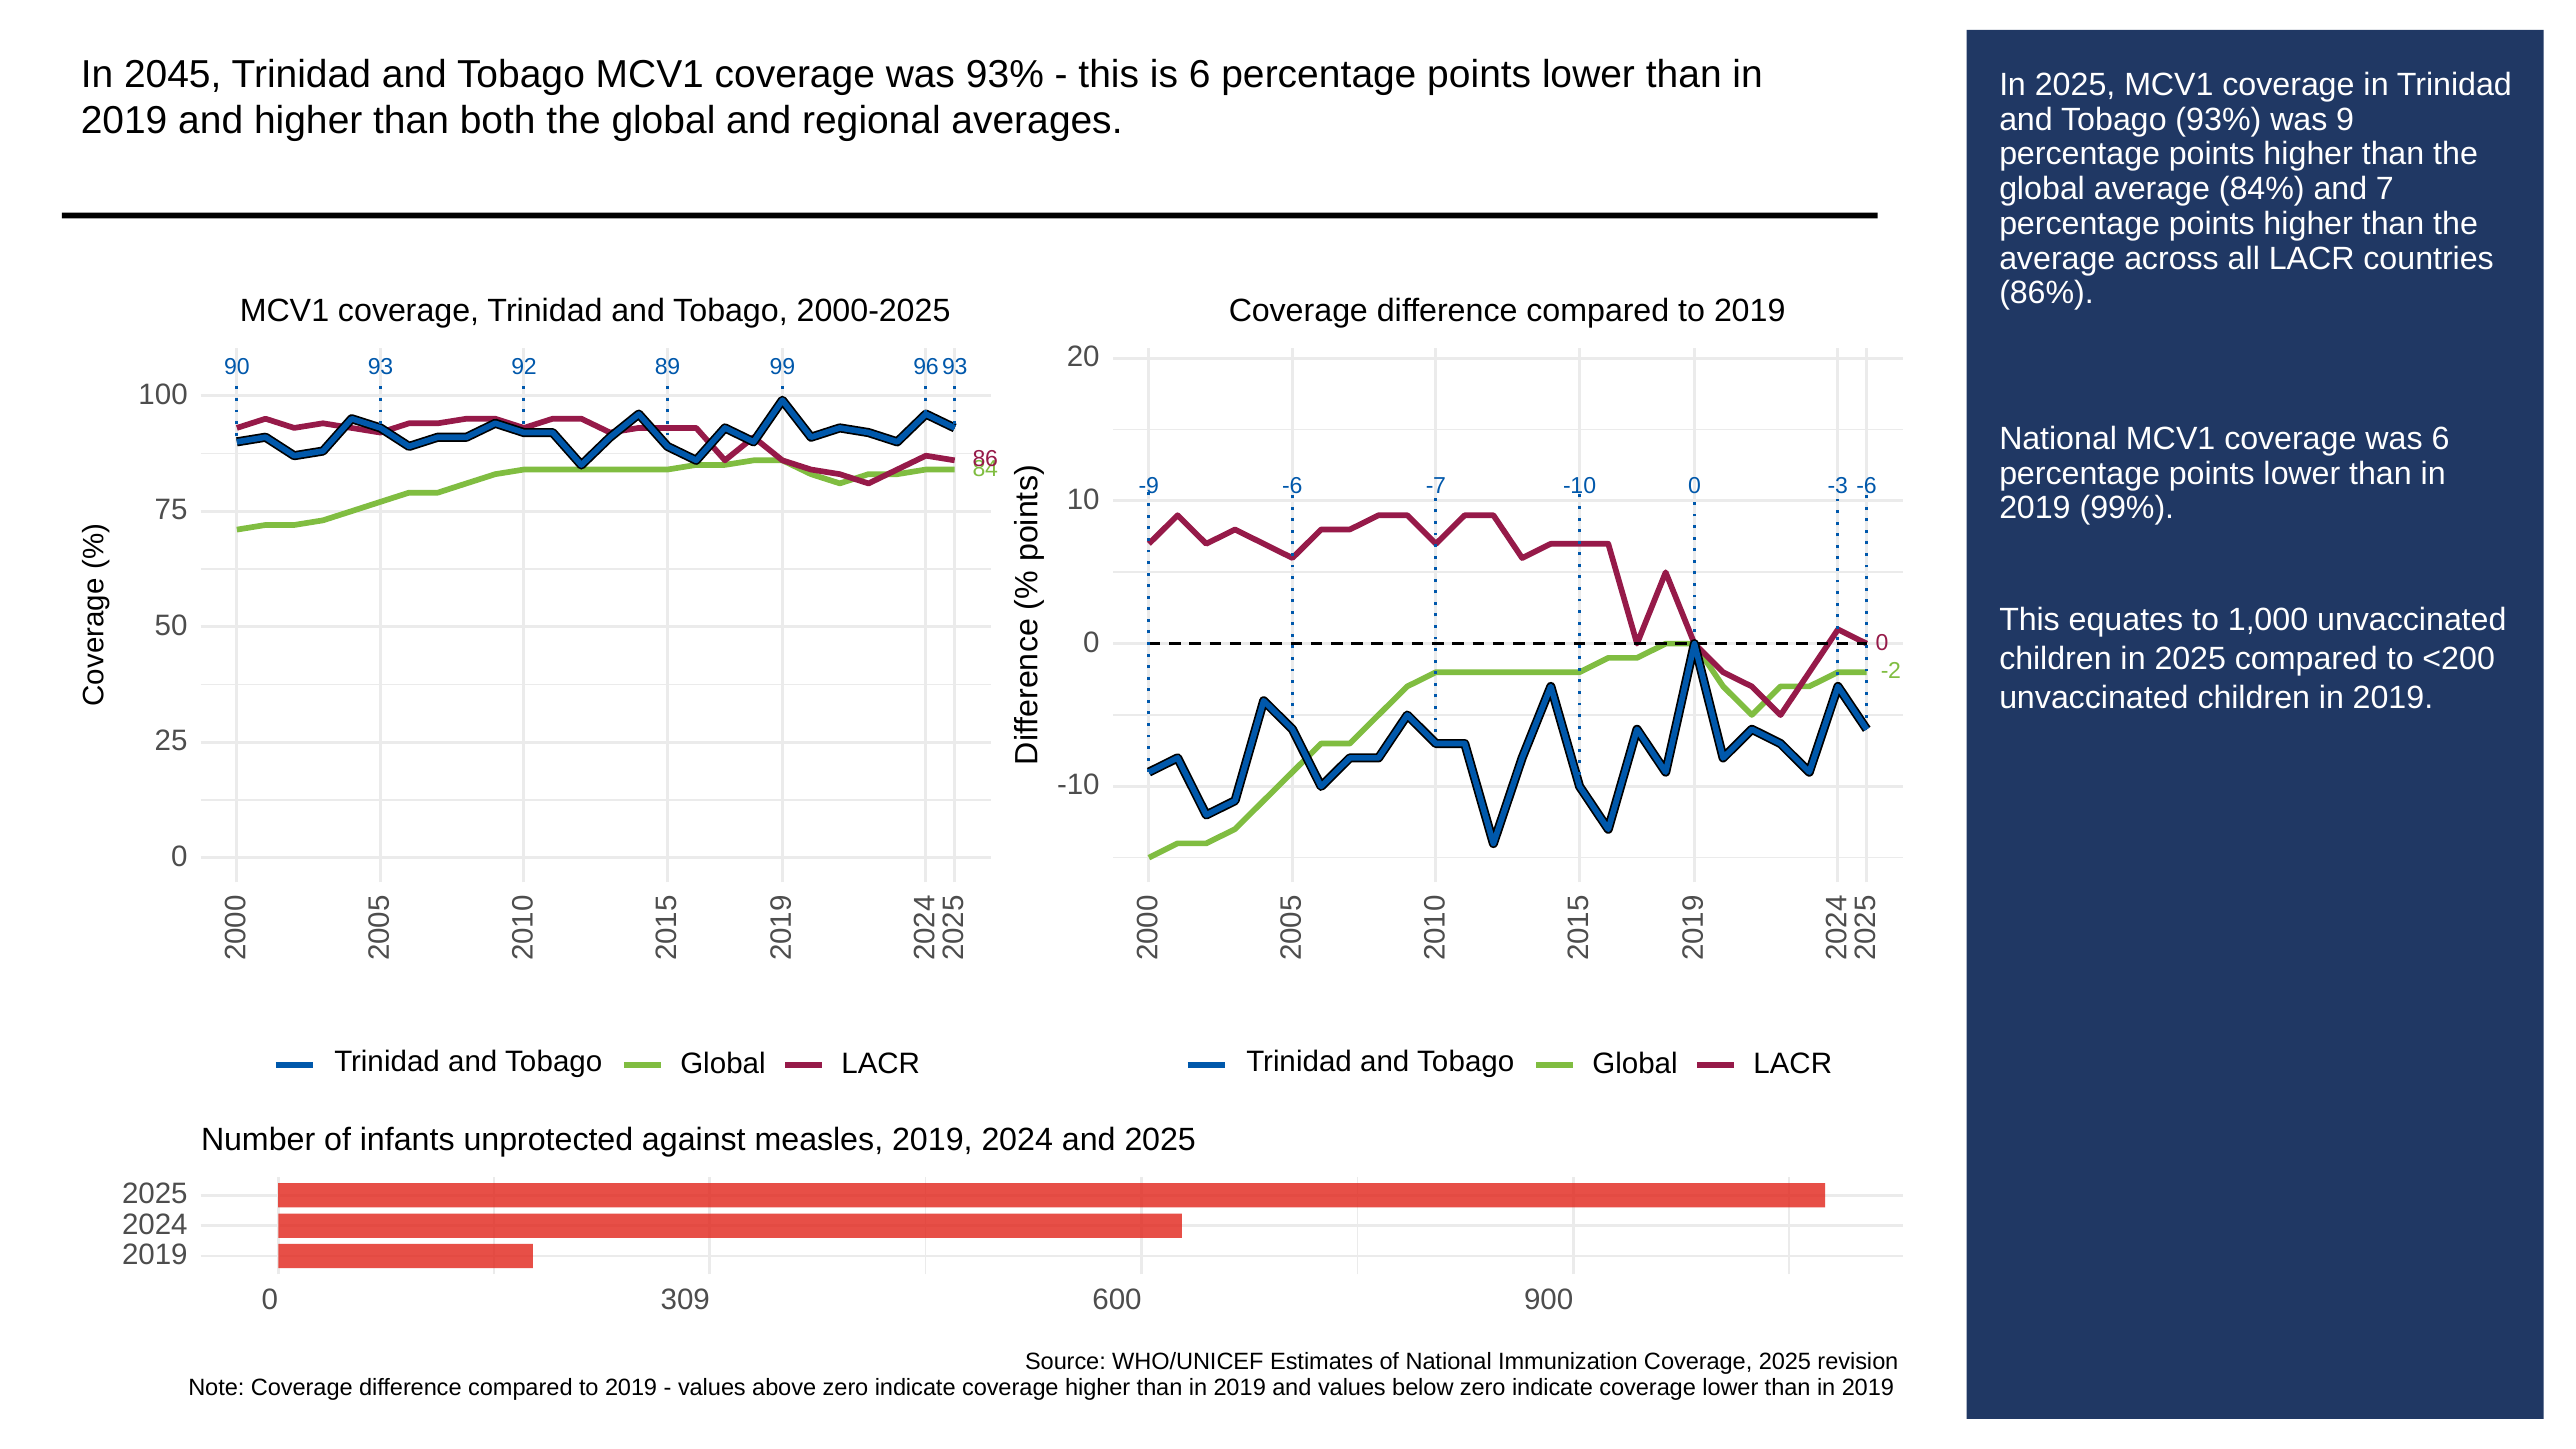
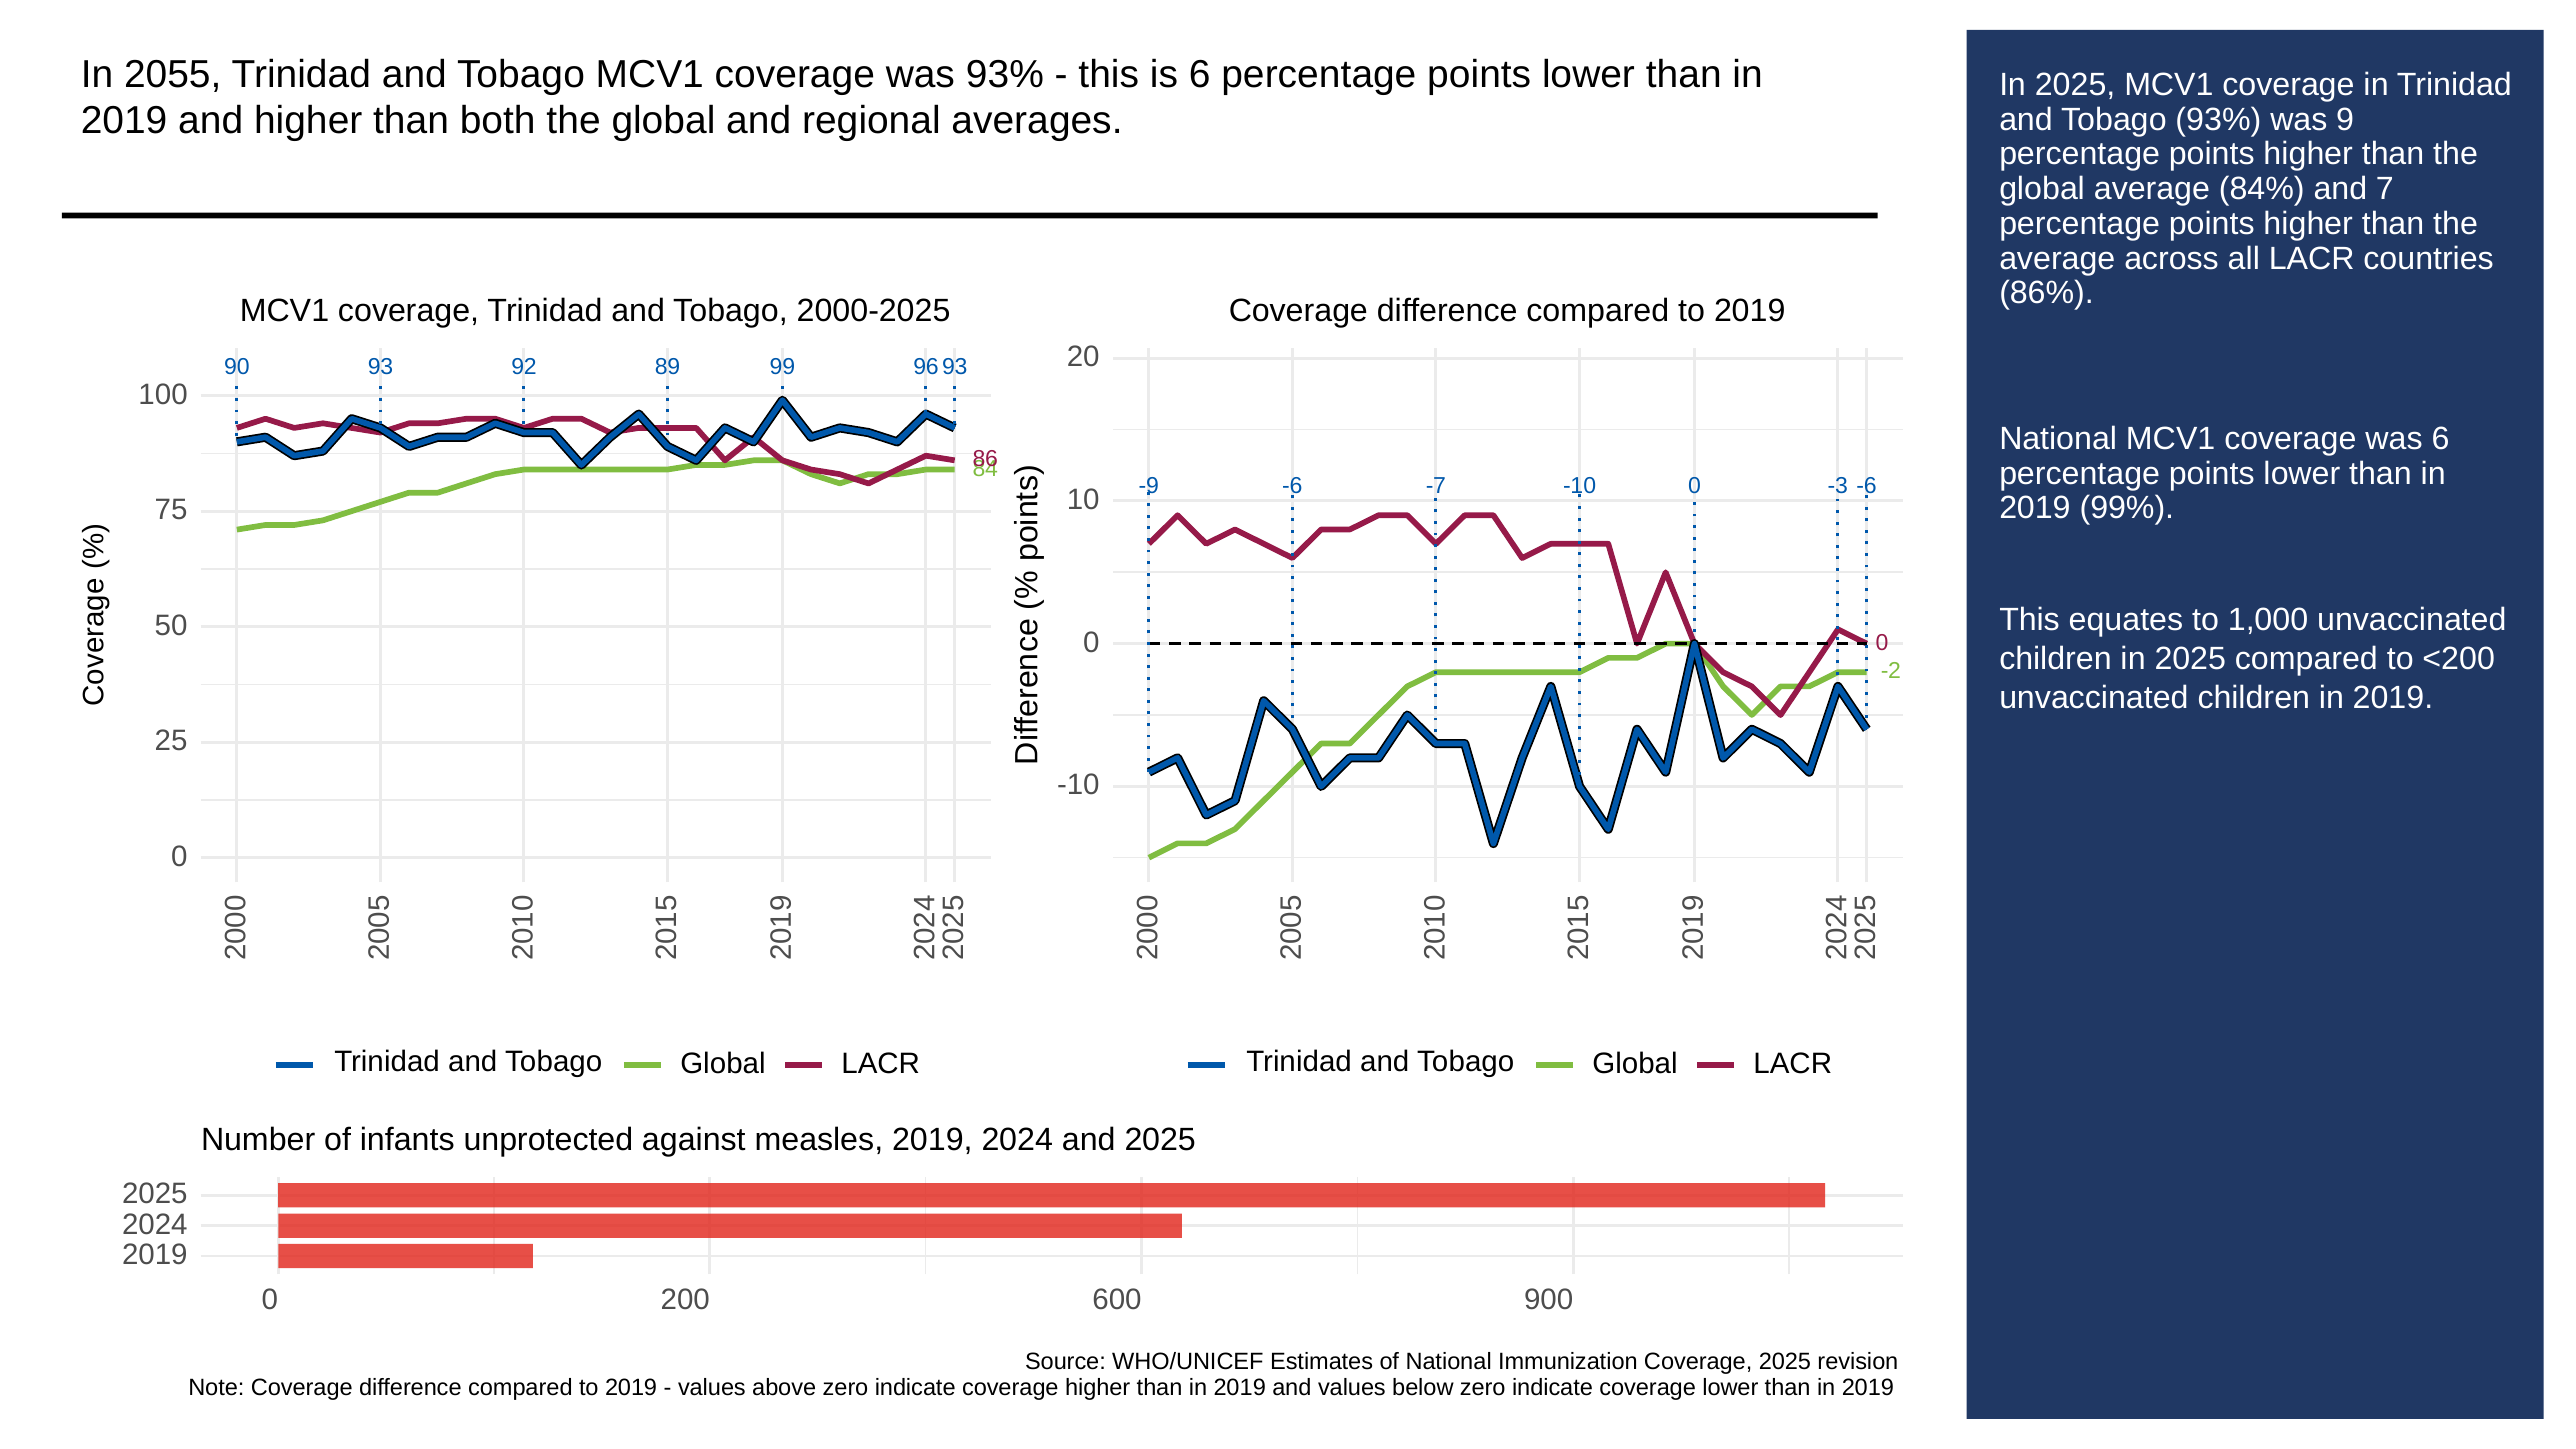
2045: 2045 -> 2055
309: 309 -> 200
